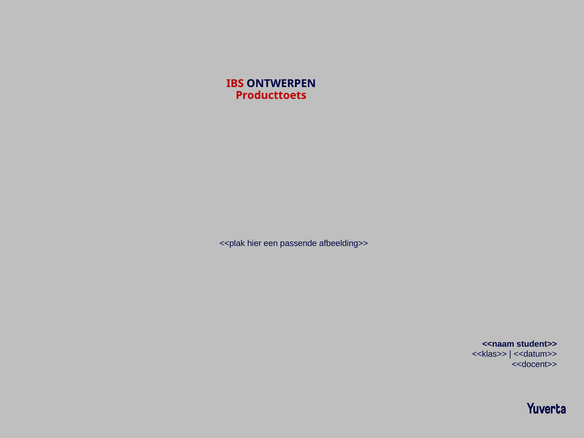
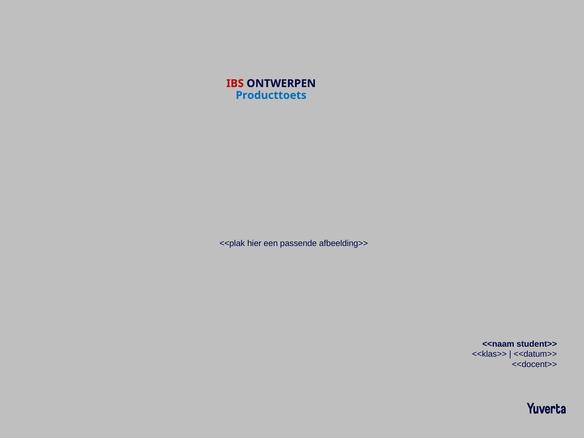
Producttoets colour: red -> blue
